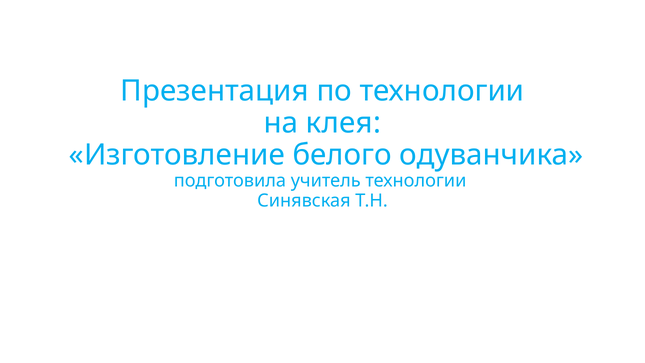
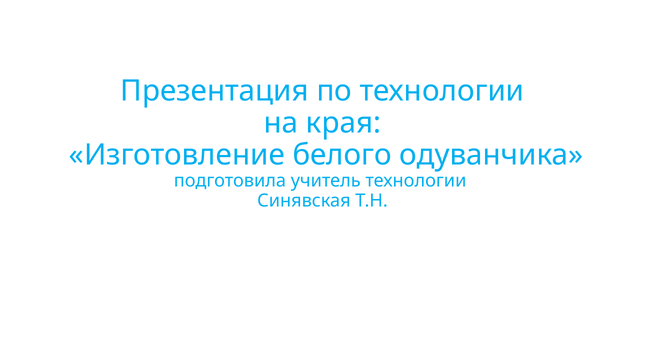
клея: клея -> края
